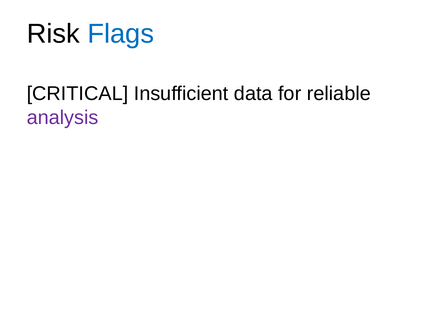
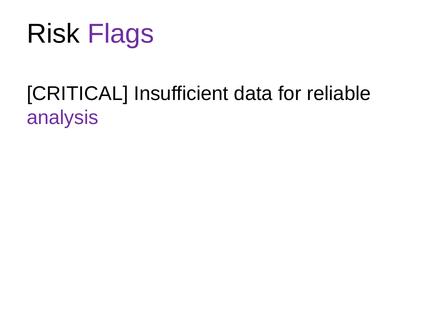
Flags colour: blue -> purple
